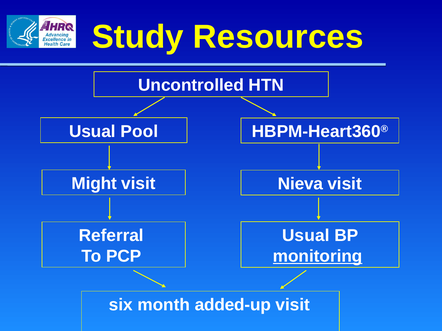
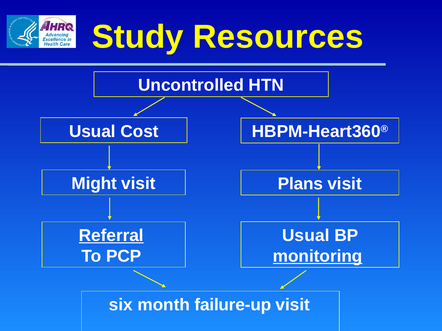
Pool: Pool -> Cost
Nieva: Nieva -> Plans
Referral underline: none -> present
added-up: added-up -> failure-up
